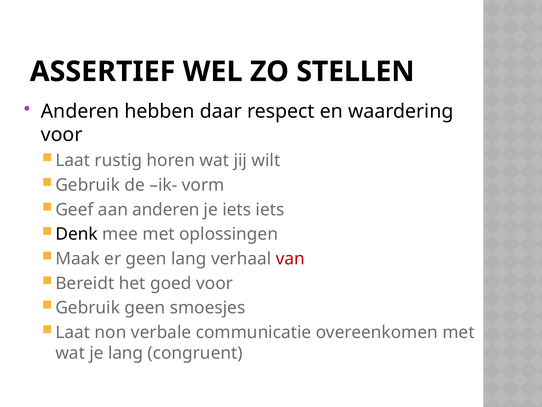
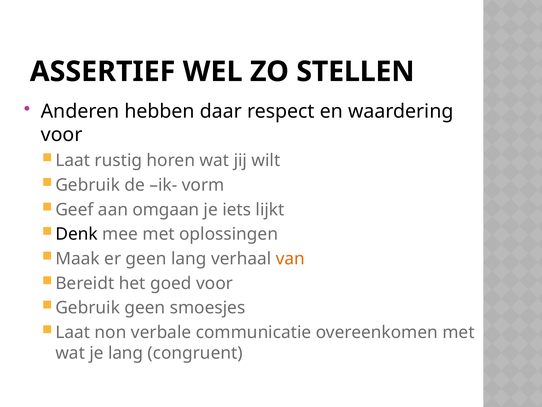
aan anderen: anderen -> omgaan
iets iets: iets -> lijkt
van colour: red -> orange
